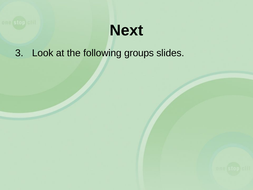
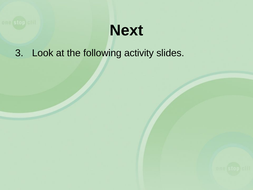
groups: groups -> activity
